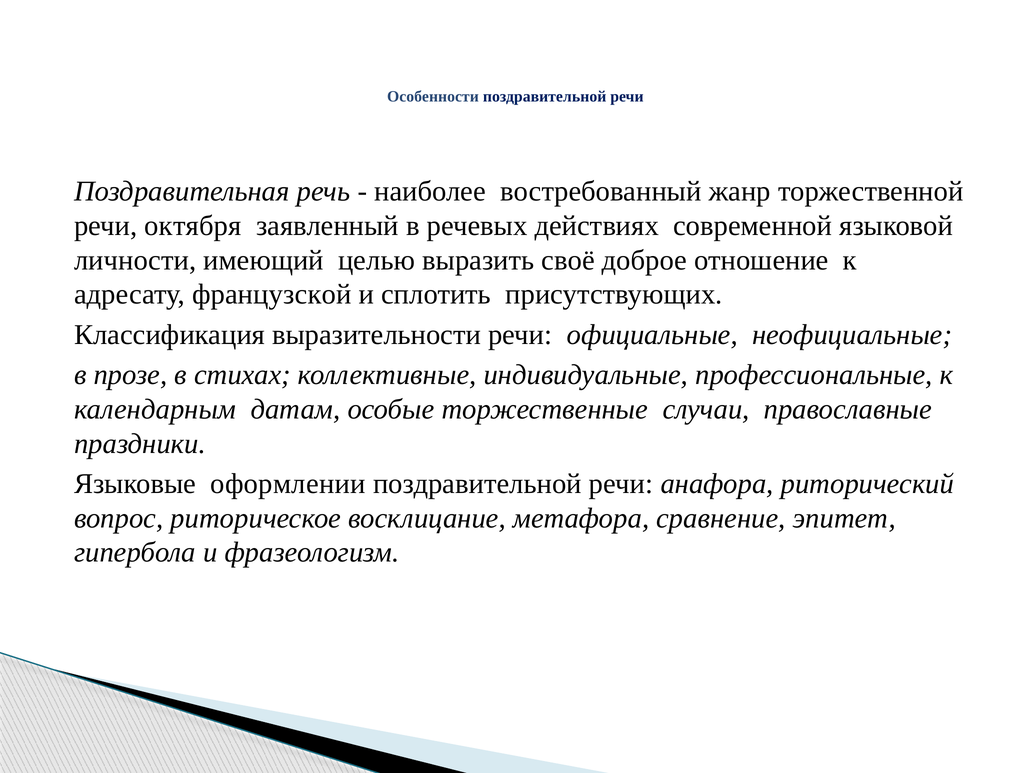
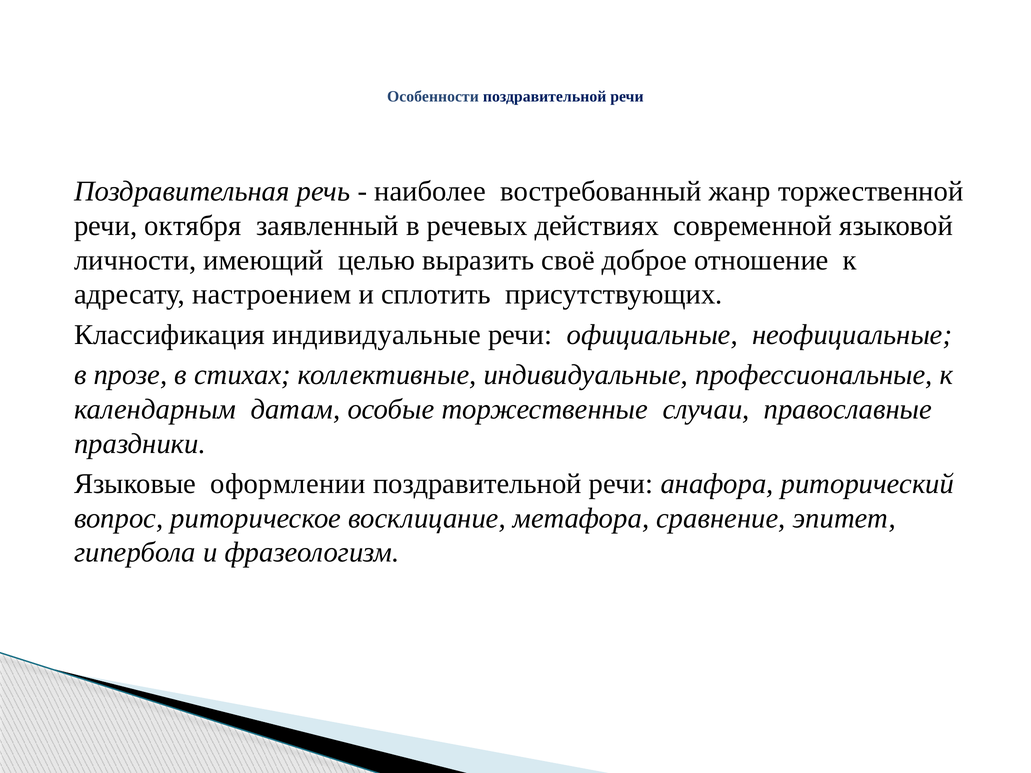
французской: французской -> настроением
Классификация выразительности: выразительности -> индивидуальные
